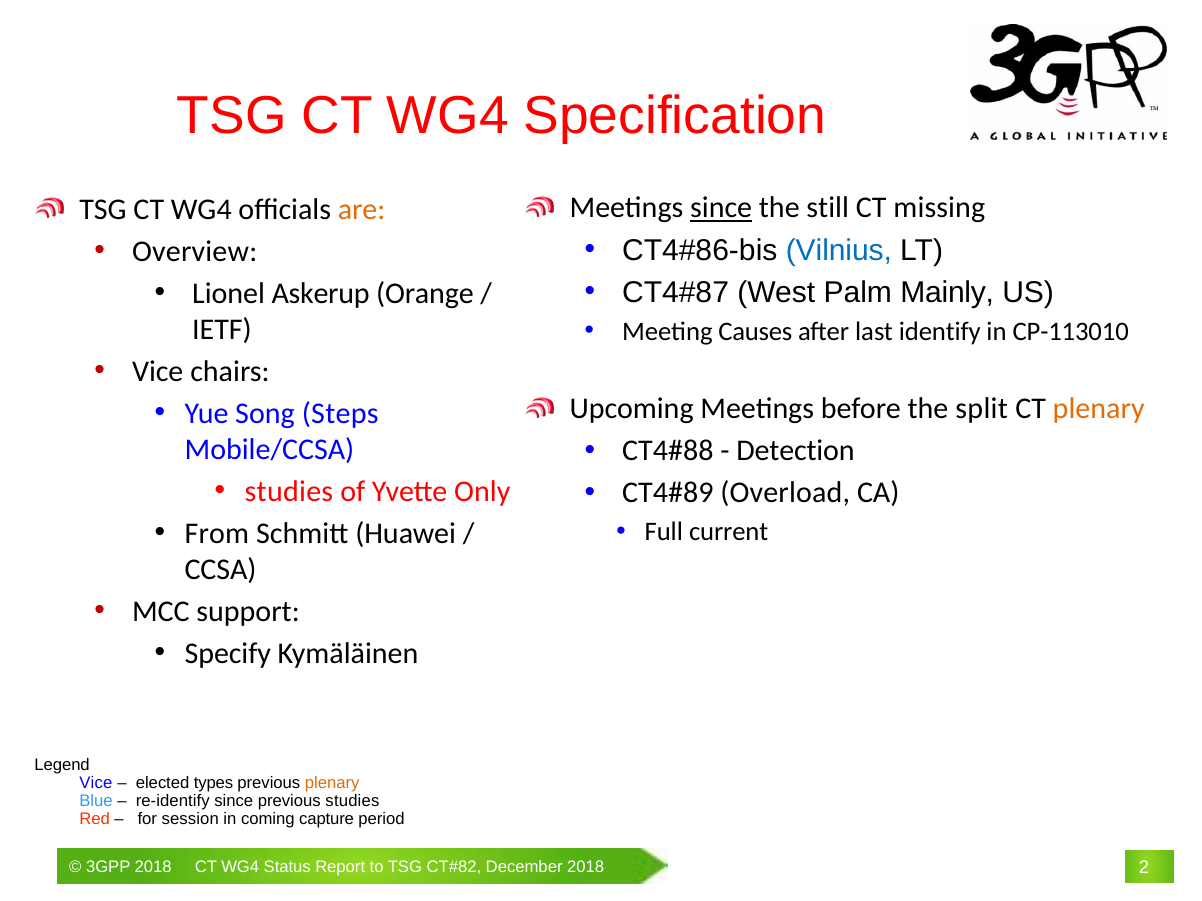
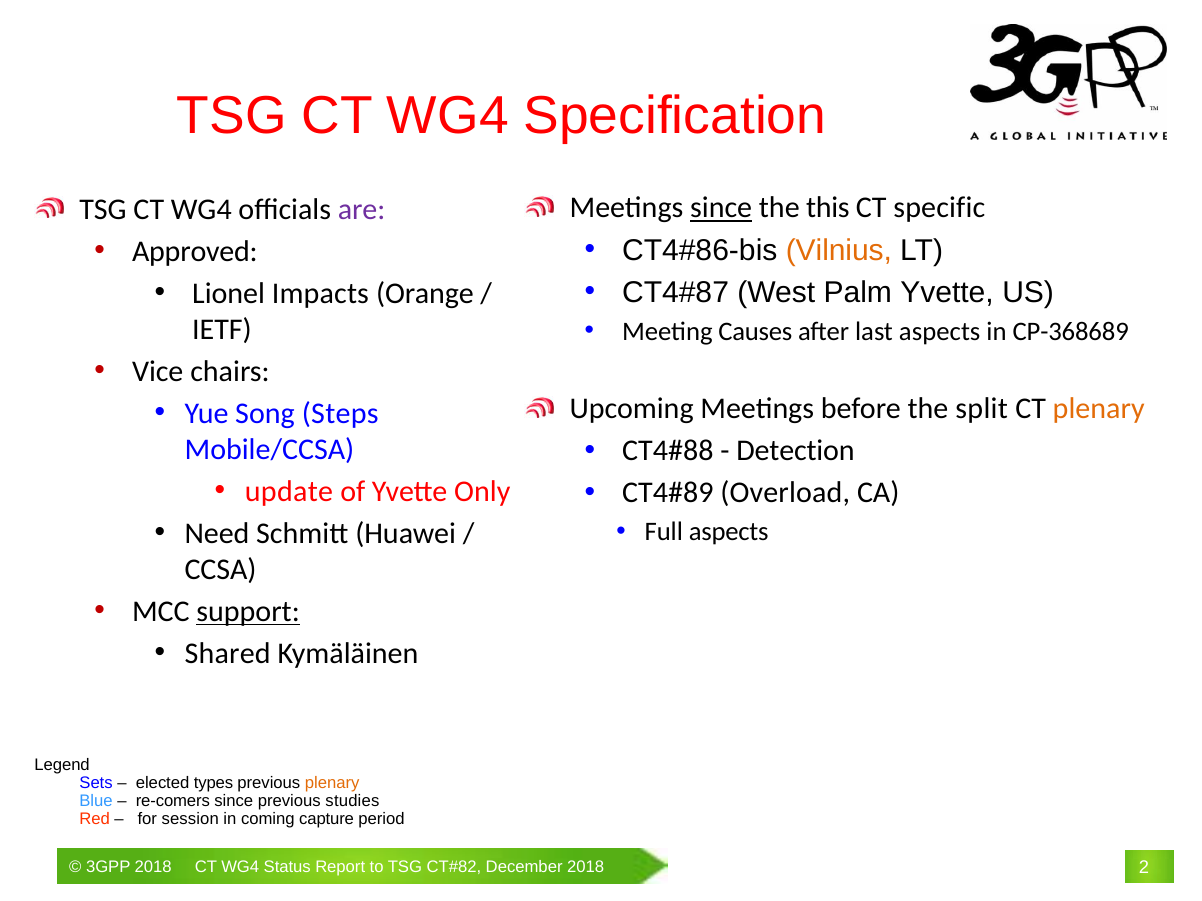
still: still -> this
missing: missing -> specific
are colour: orange -> purple
Vilnius colour: blue -> orange
Overview: Overview -> Approved
Palm Mainly: Mainly -> Yvette
Askerup: Askerup -> Impacts
last identify: identify -> aspects
CP-113010: CP-113010 -> CP-368689
studies at (289, 492): studies -> update
From: From -> Need
Full current: current -> aspects
support underline: none -> present
Specify: Specify -> Shared
Vice at (96, 783): Vice -> Sets
re-identify: re-identify -> re-comers
